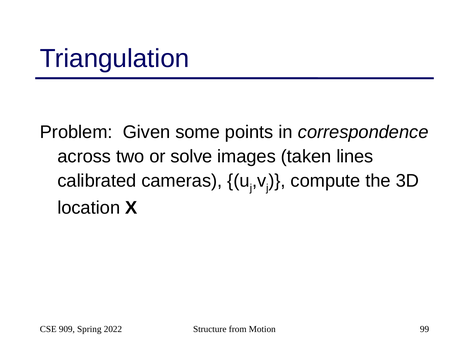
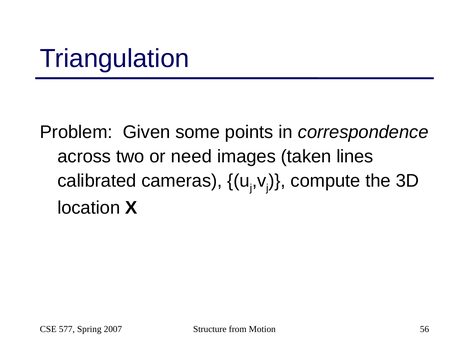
solve: solve -> need
909: 909 -> 577
2022: 2022 -> 2007
99: 99 -> 56
